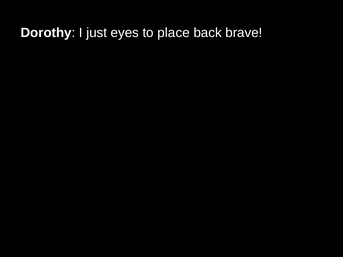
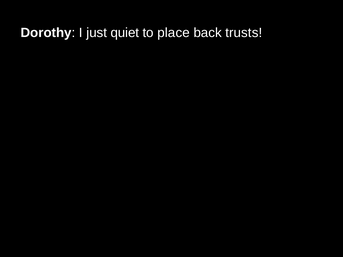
eyes: eyes -> quiet
brave: brave -> trusts
